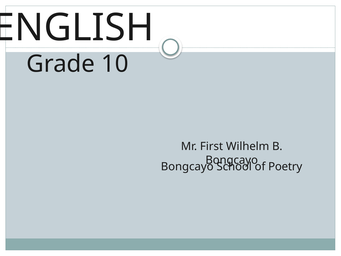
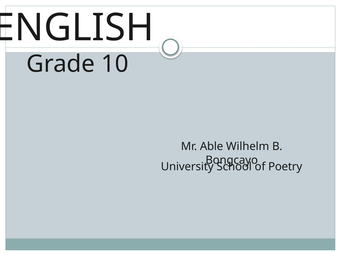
First: First -> Able
Bongcayo at (187, 166): Bongcayo -> University
